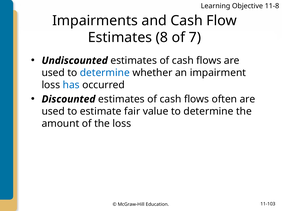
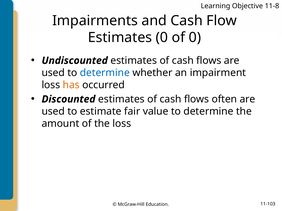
Estimates 8: 8 -> 0
of 7: 7 -> 0
has colour: blue -> orange
